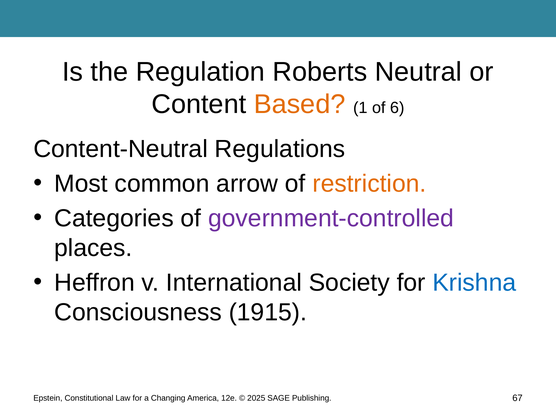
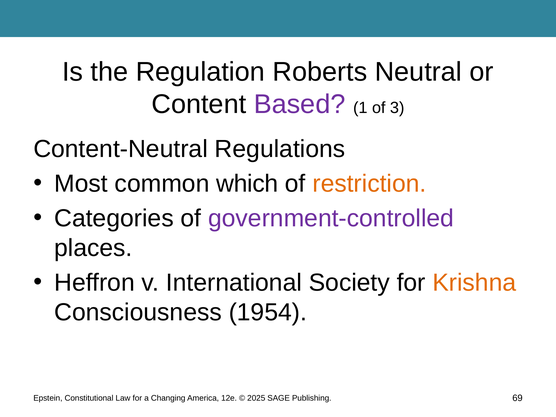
Based colour: orange -> purple
6: 6 -> 3
arrow: arrow -> which
Krishna colour: blue -> orange
1915: 1915 -> 1954
67: 67 -> 69
